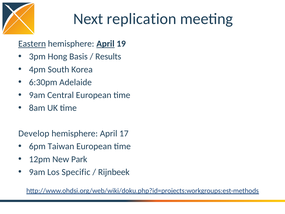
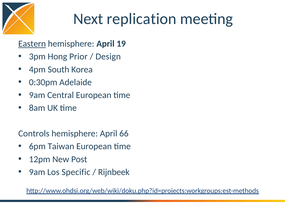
April at (105, 44) underline: present -> none
Basis: Basis -> Prior
Results: Results -> Design
6:30pm: 6:30pm -> 0:30pm
Develop: Develop -> Controls
17: 17 -> 66
Park: Park -> Post
